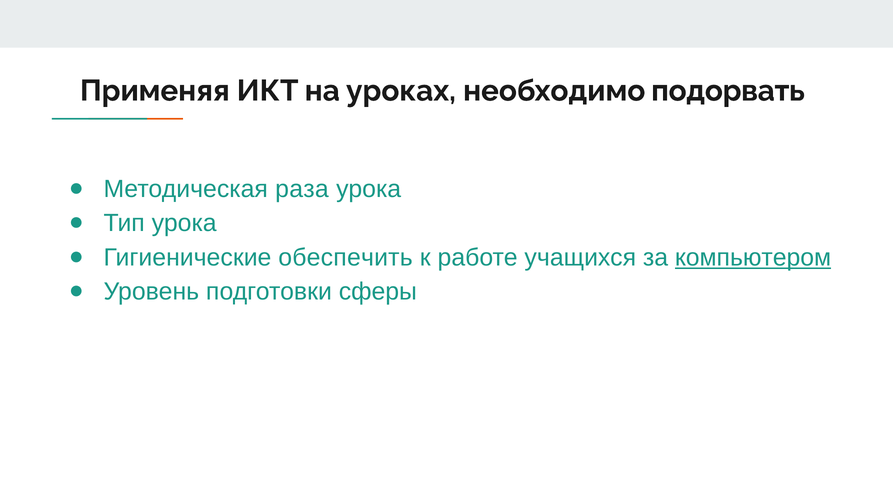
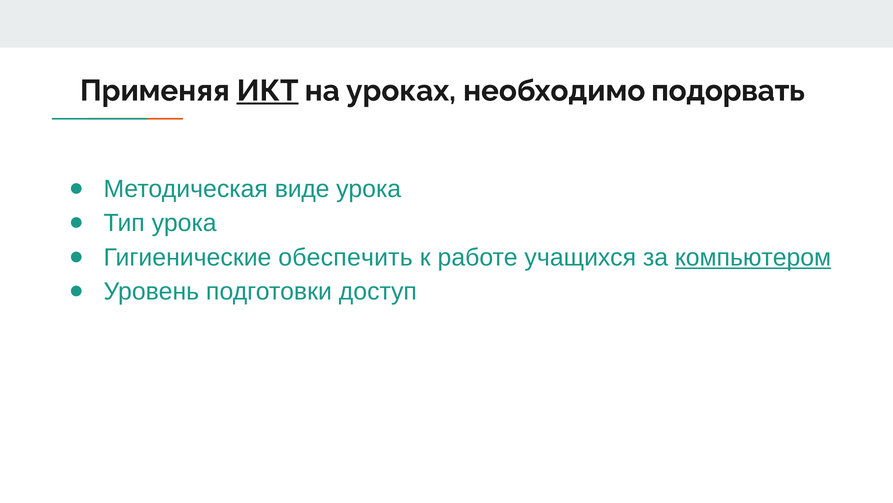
ИКТ underline: none -> present
раза: раза -> виде
сферы: сферы -> доступ
